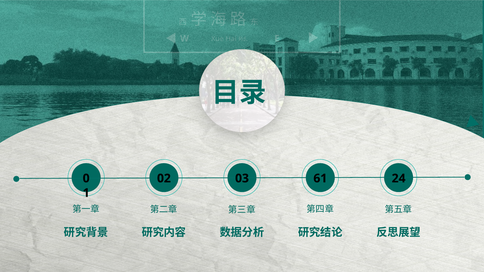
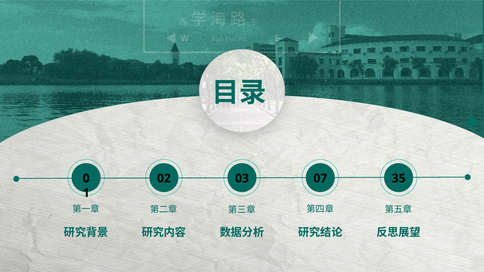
61: 61 -> 07
24: 24 -> 35
